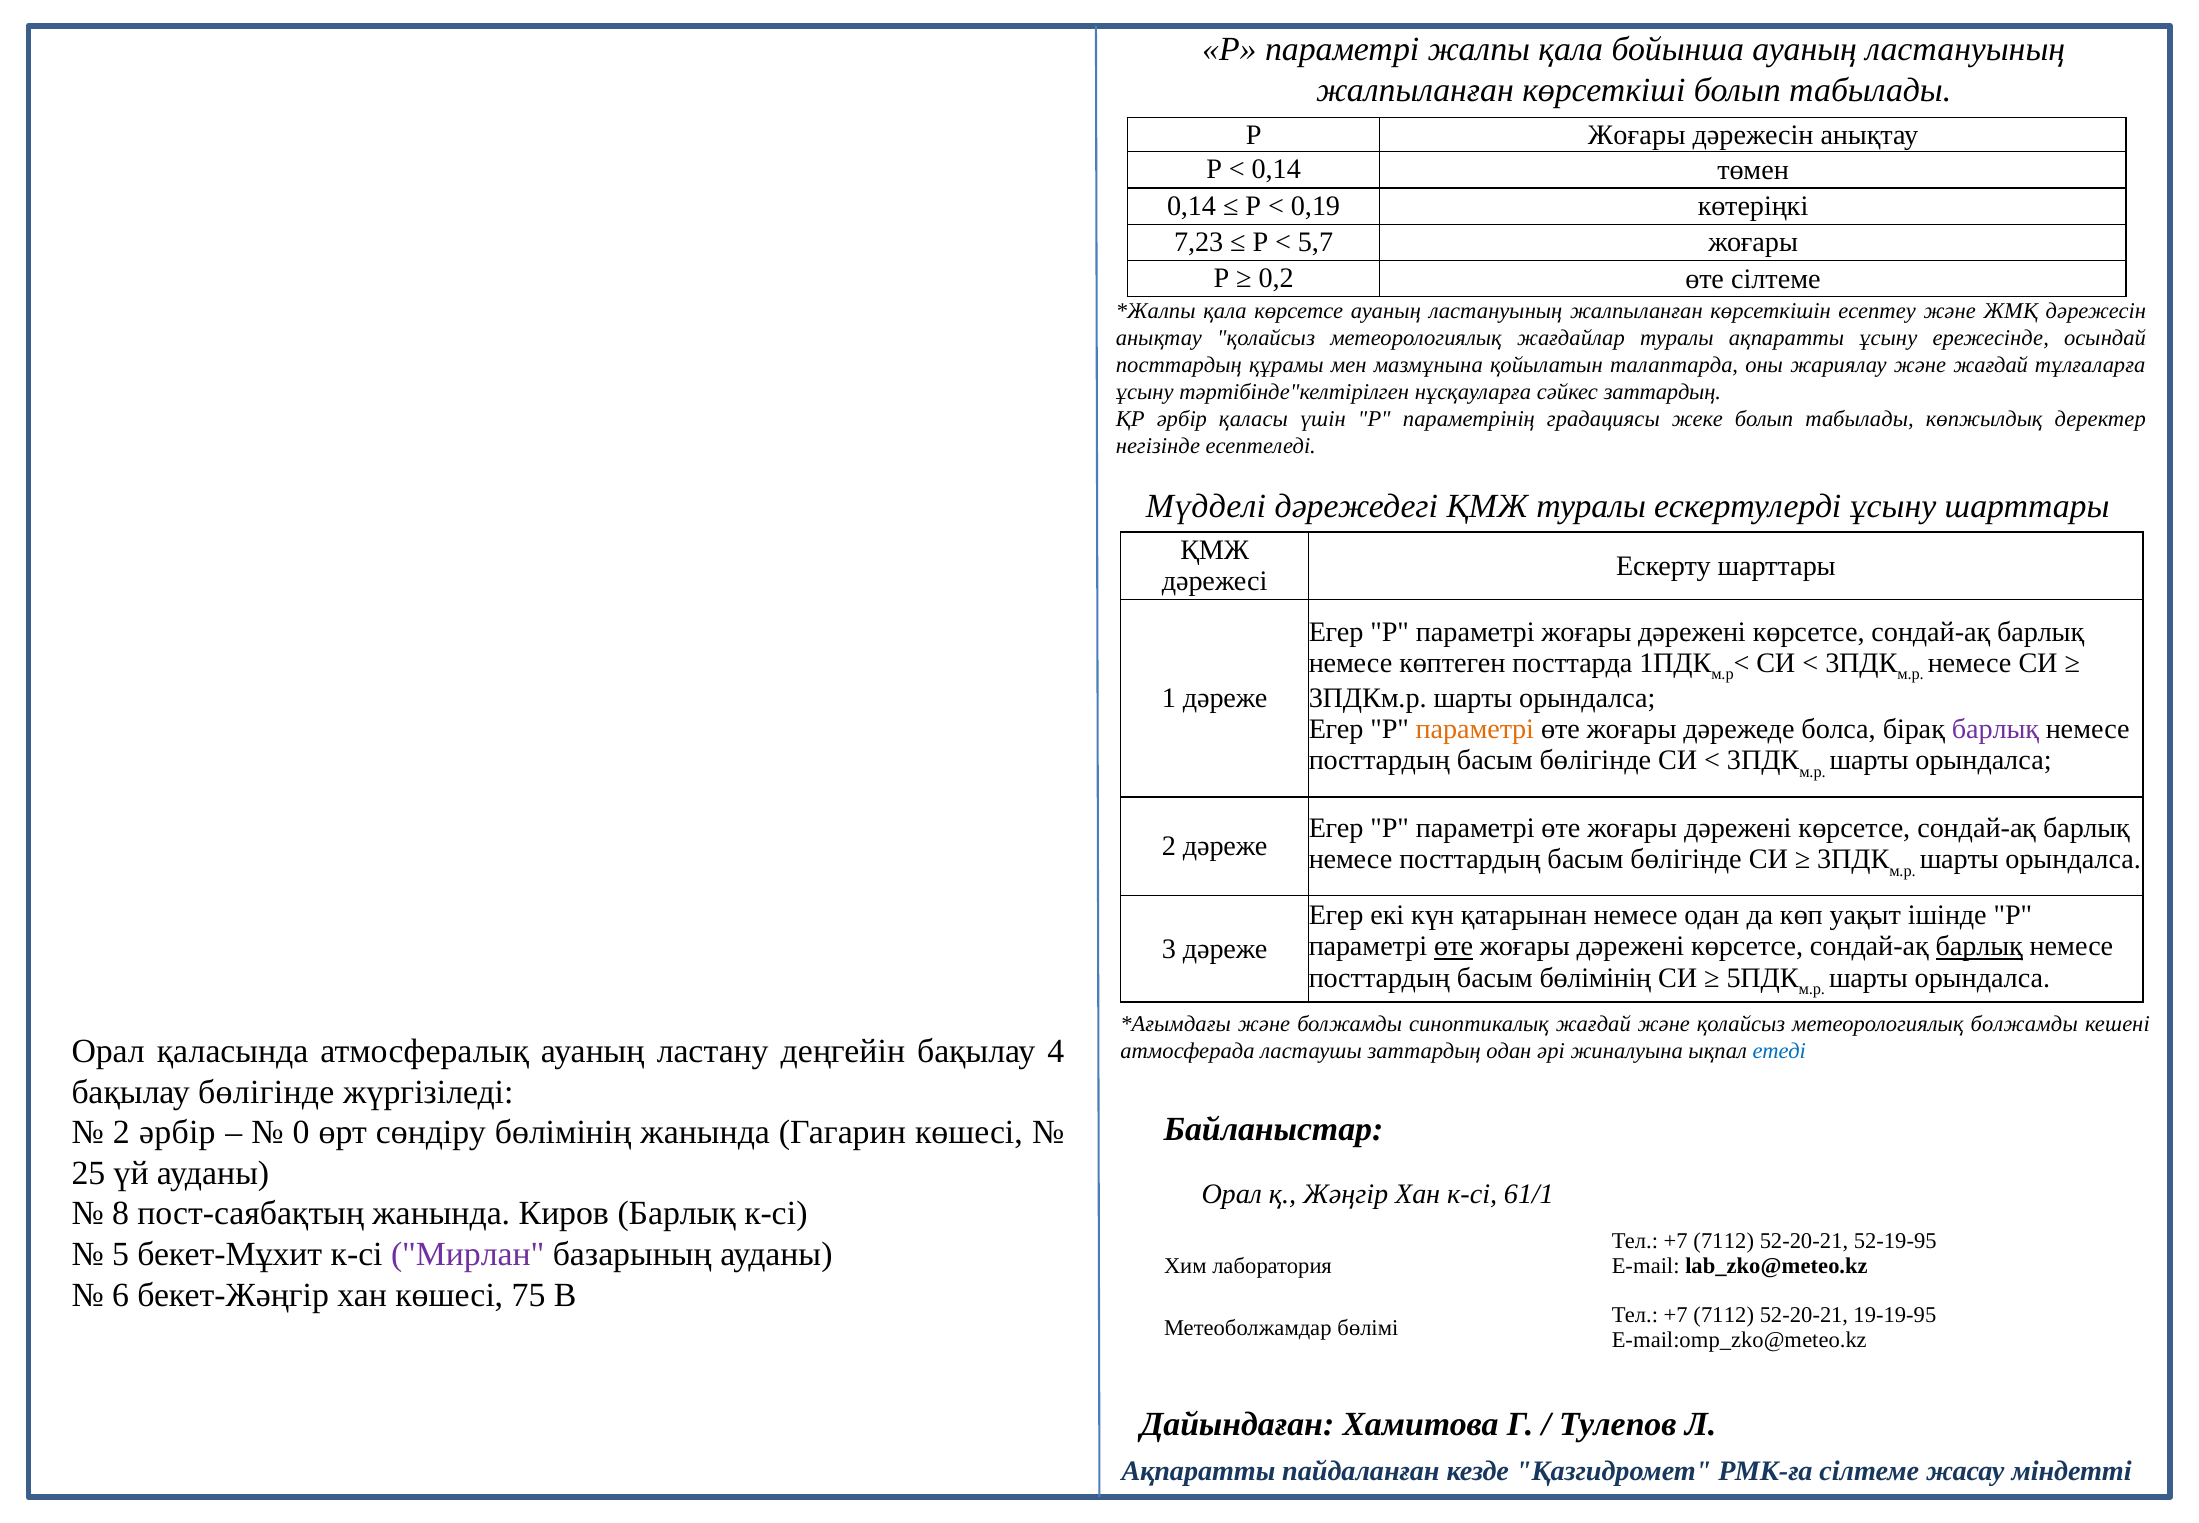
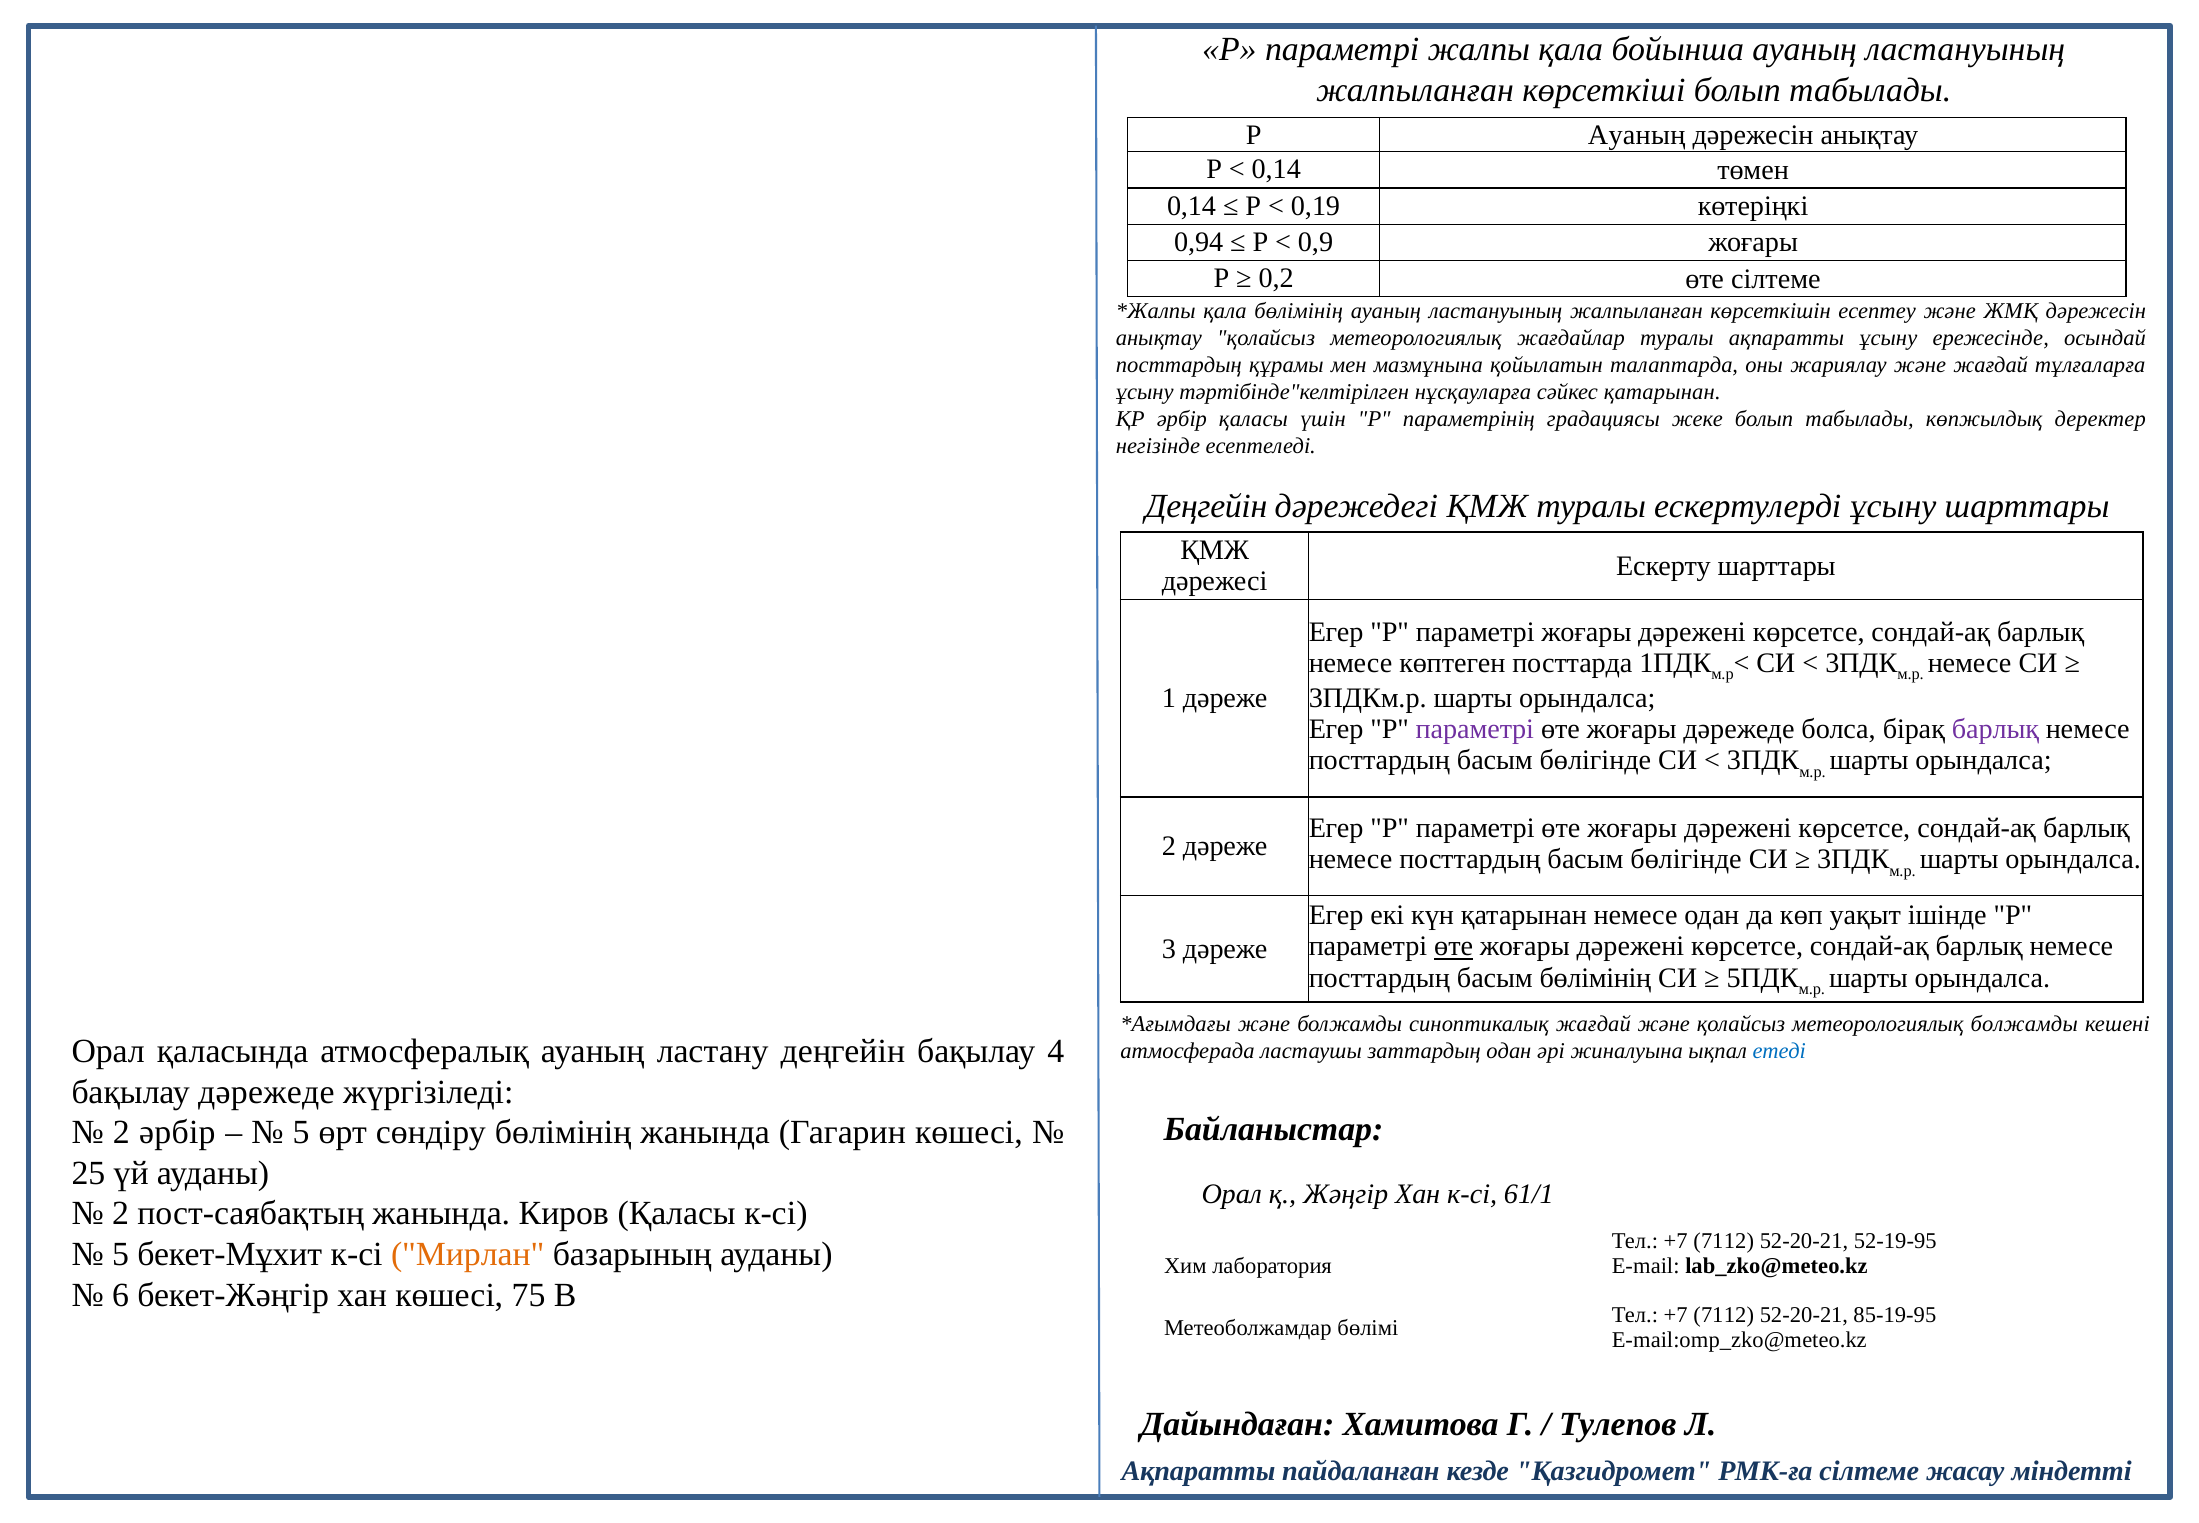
Р Жоғары: Жоғары -> Ауаның
7,23: 7,23 -> 0,94
5,7: 5,7 -> 0,9
қала көрсетсе: көрсетсе -> бөлімінің
сәйкес заттардың: заттардың -> қатарынан
Мүдделі at (1206, 506): Мүдделі -> Деңгейін
параметрі at (1475, 729) colour: orange -> purple
барлық at (1979, 946) underline: present -> none
бақылау бөлігінде: бөлігінде -> дәрежеде
0 at (301, 1132): 0 -> 5
8 at (121, 1213): 8 -> 2
Киров Барлық: Барлық -> Қаласы
Мирлан colour: purple -> orange
19-19-95: 19-19-95 -> 85-19-95
